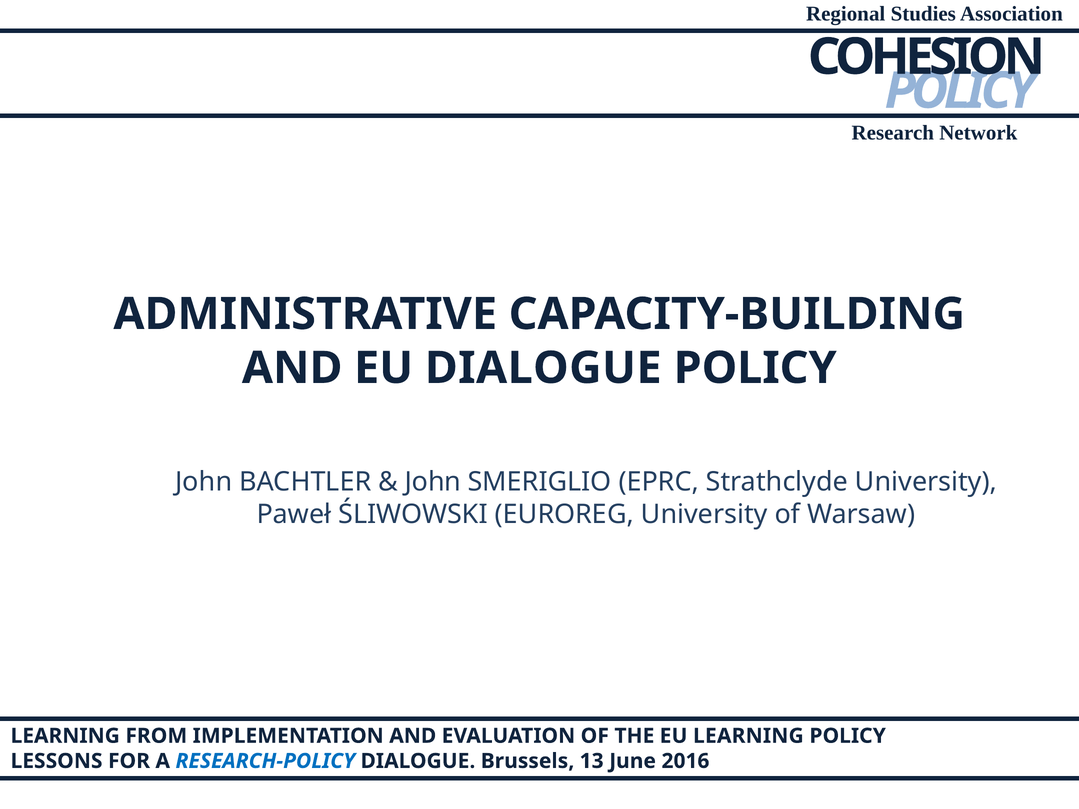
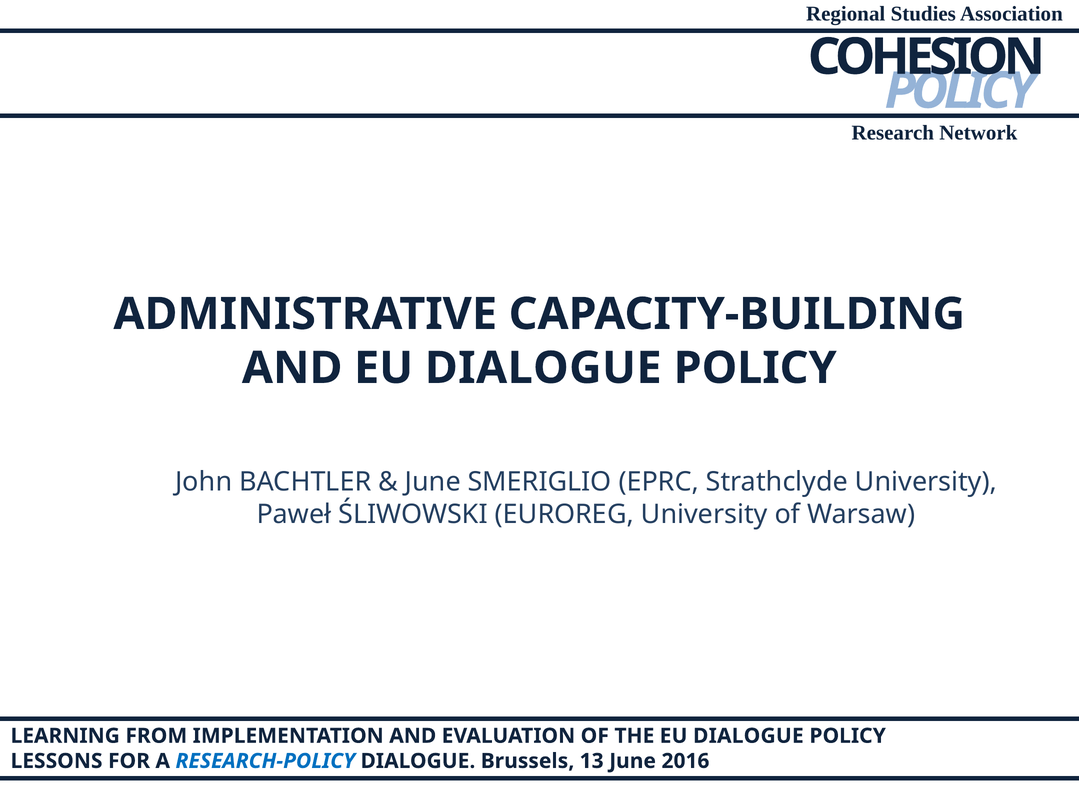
John at (433, 482): John -> June
THE EU LEARNING: LEARNING -> DIALOGUE
